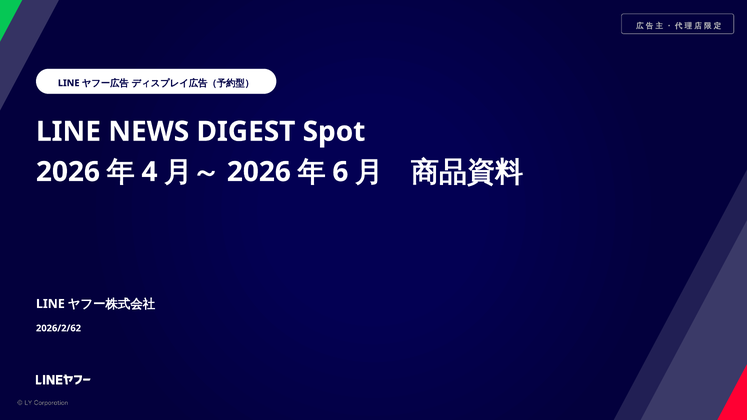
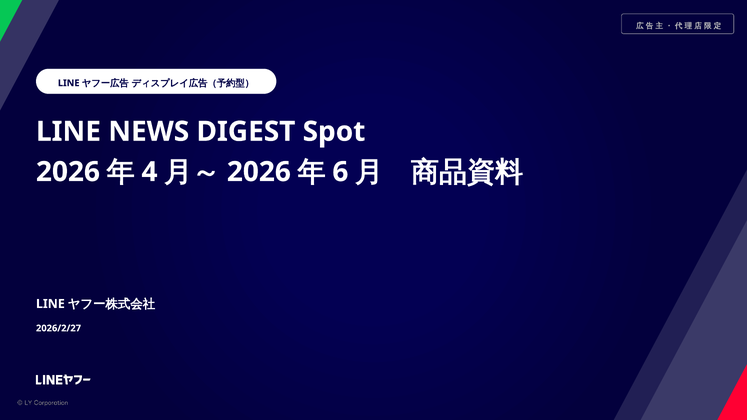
2026/2/62: 2026/2/62 -> 2026/2/27
